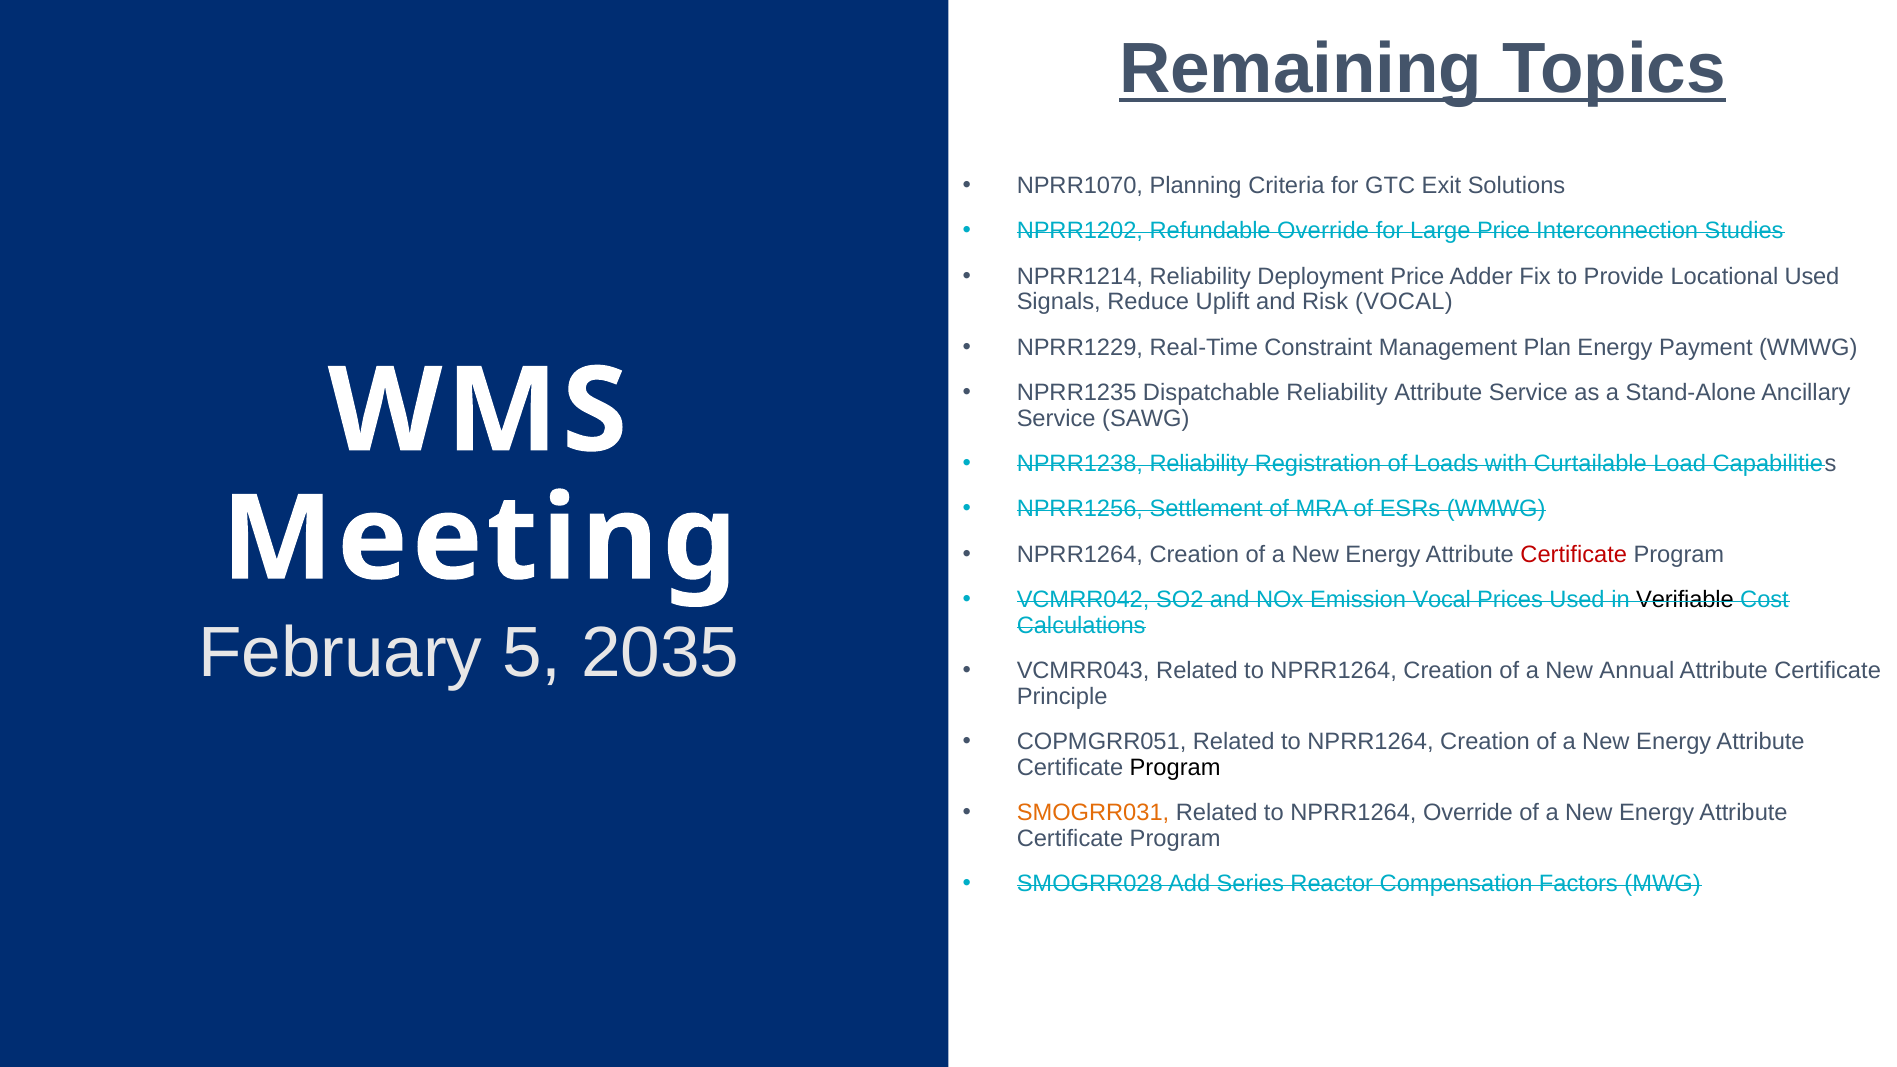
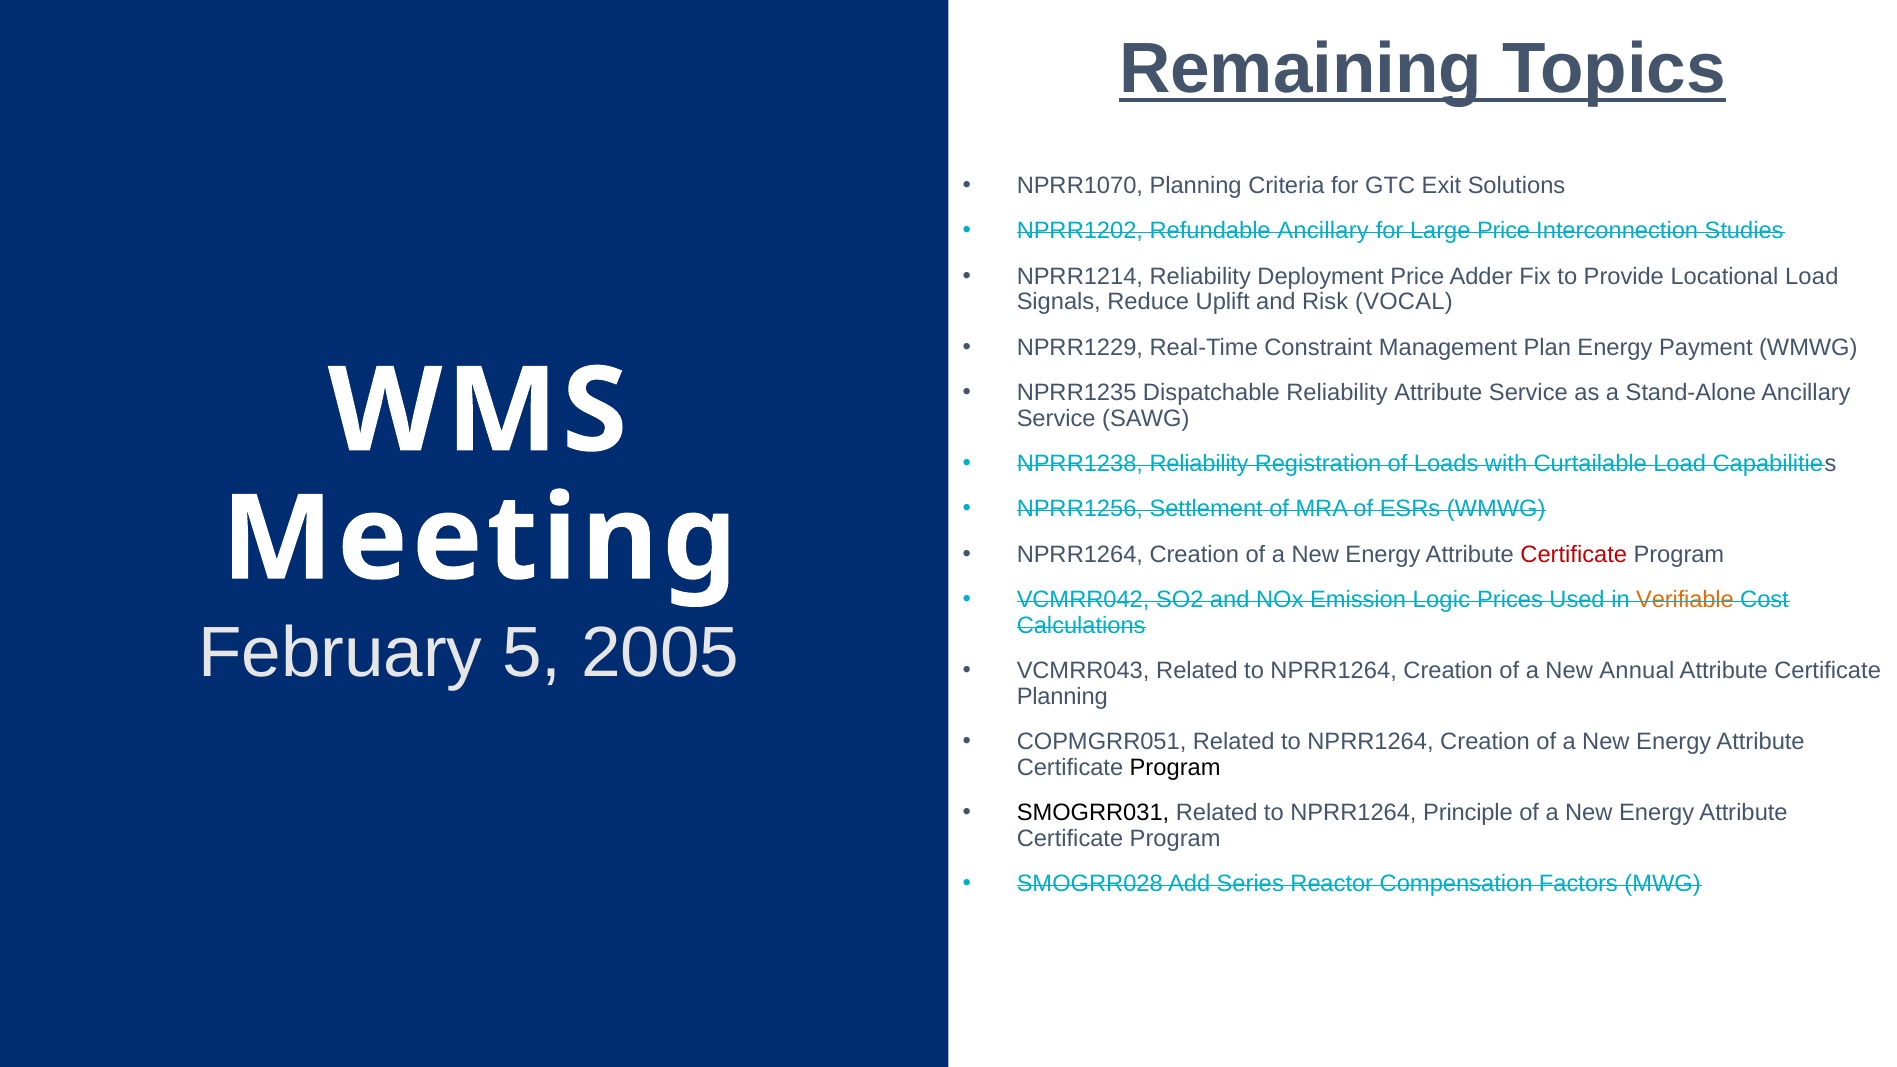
Refundable Override: Override -> Ancillary
Locational Used: Used -> Load
Emission Vocal: Vocal -> Logic
Verifiable colour: black -> orange
2035: 2035 -> 2005
Principle at (1062, 696): Principle -> Planning
SMOGRR031 colour: orange -> black
NPRR1264 Override: Override -> Principle
